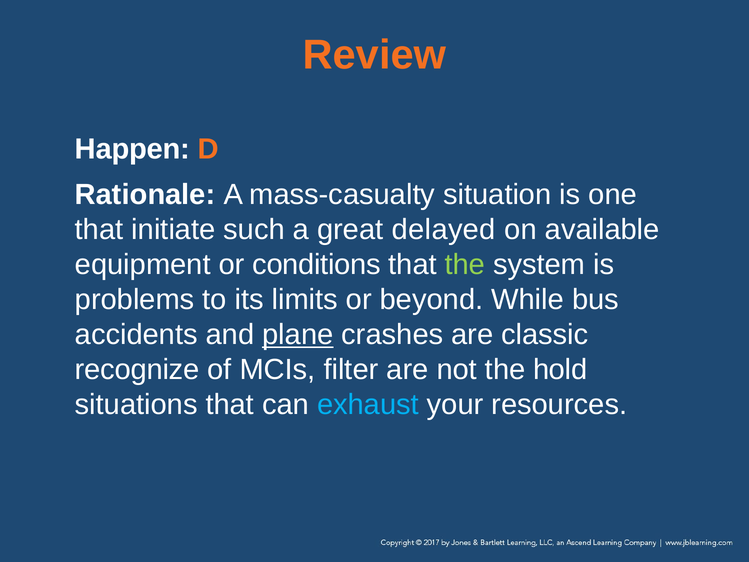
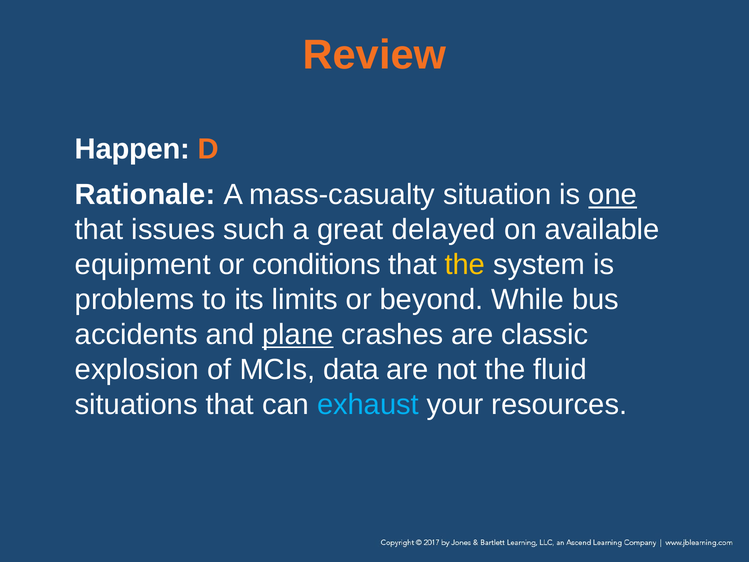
one underline: none -> present
initiate: initiate -> issues
the at (465, 265) colour: light green -> yellow
recognize: recognize -> explosion
filter: filter -> data
hold: hold -> fluid
